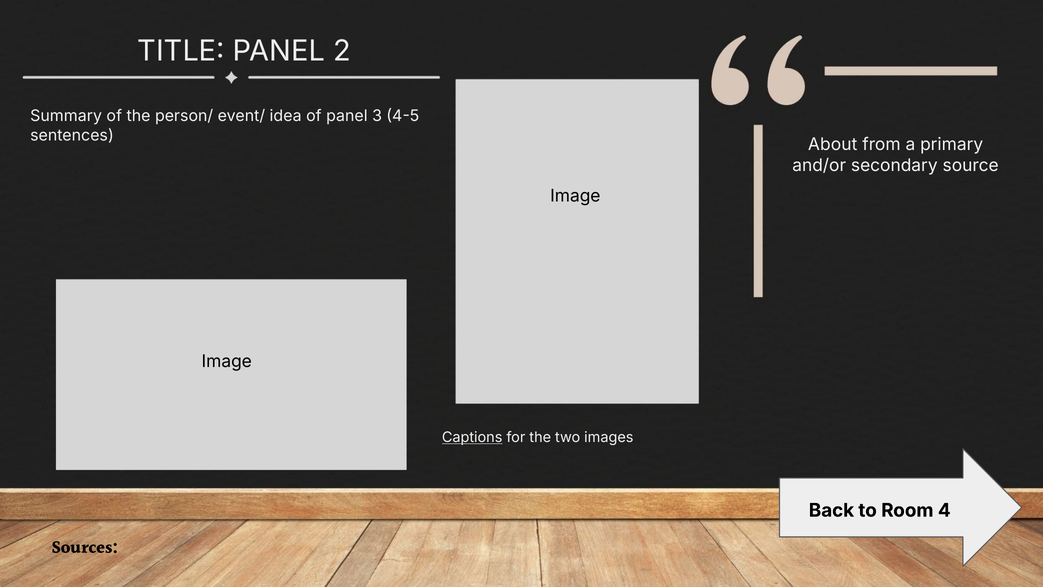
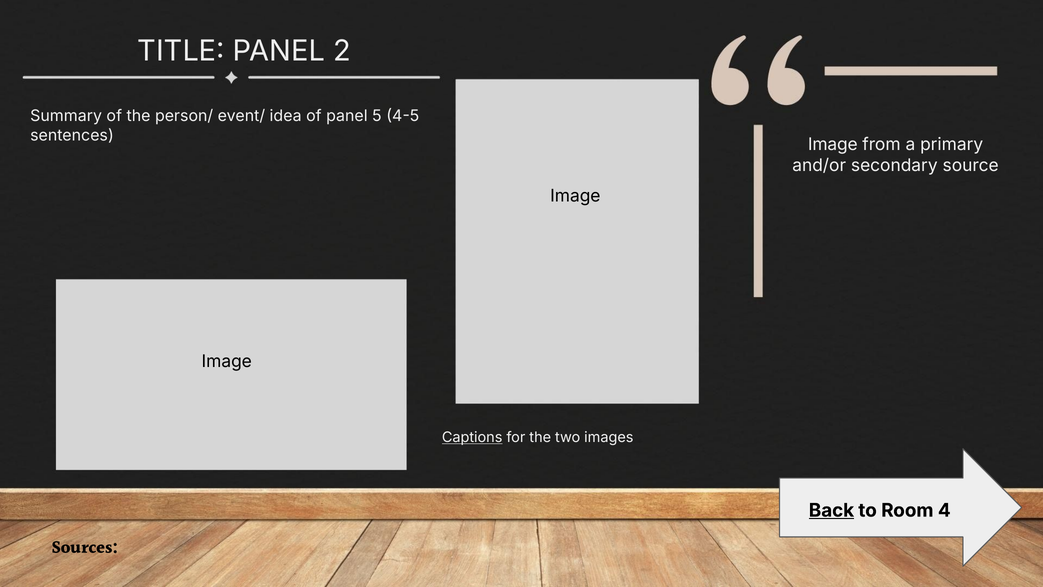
3: 3 -> 5
About at (833, 144): About -> Image
Back underline: none -> present
